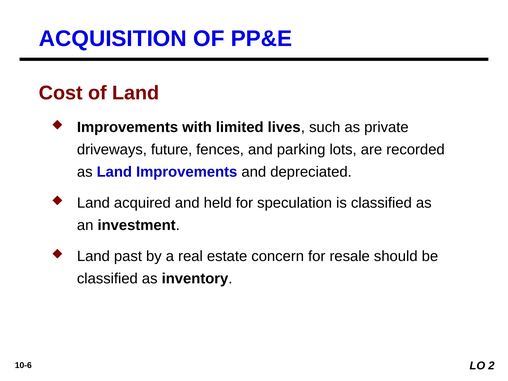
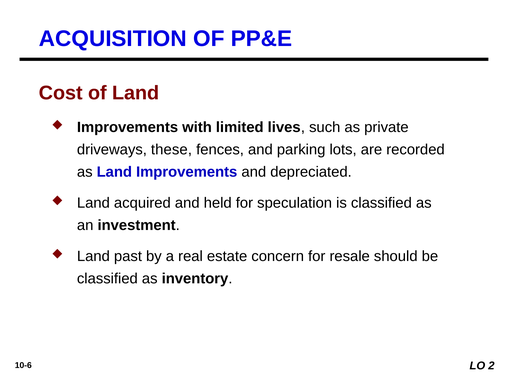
future: future -> these
